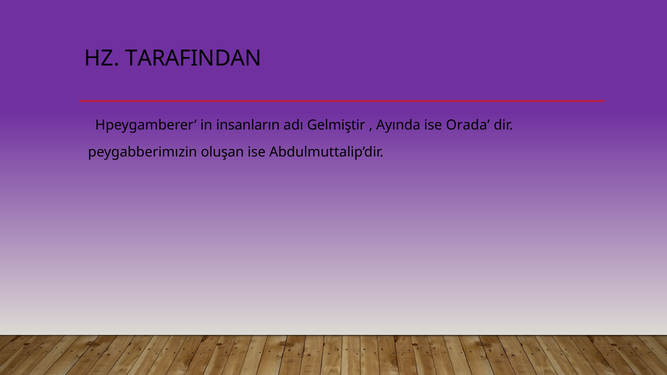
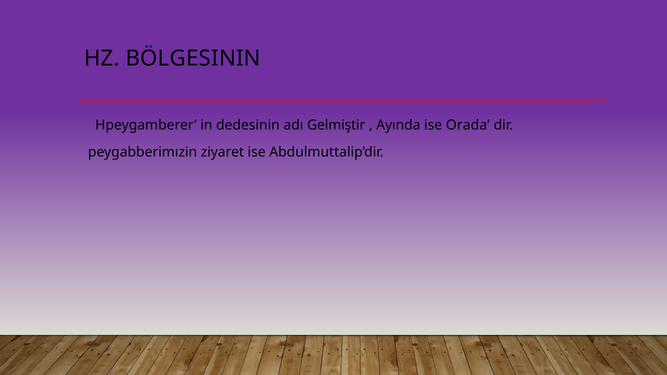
TARAFINDAN: TARAFINDAN -> BÖLGESININ
insanların: insanların -> dedesinin
oluşan: oluşan -> ziyaret
